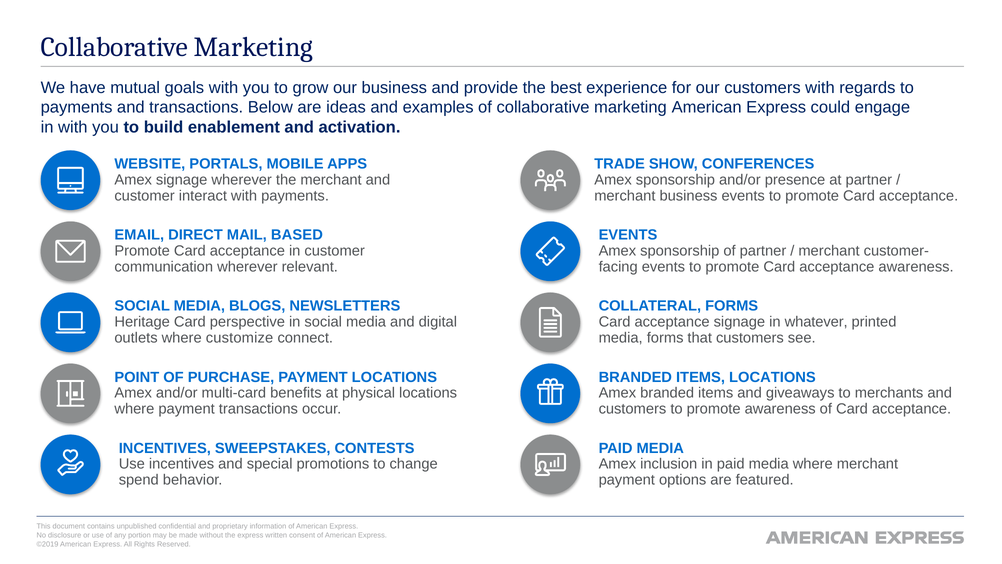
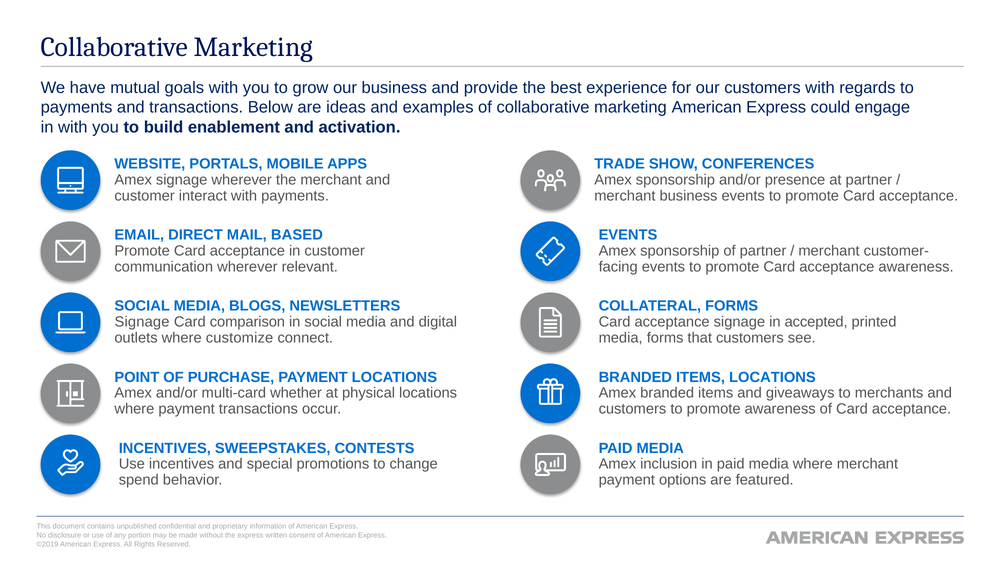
Heritage at (142, 322): Heritage -> Signage
perspective: perspective -> comparison
whatever: whatever -> accepted
benefits: benefits -> whether
